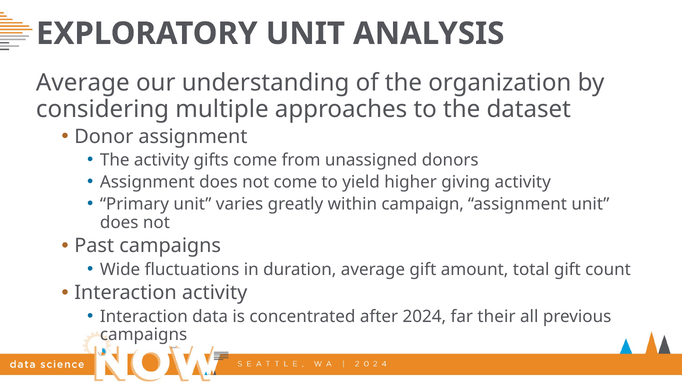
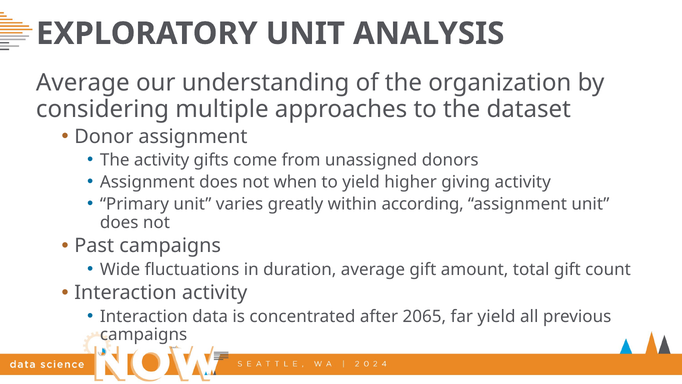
not come: come -> when
campaign: campaign -> according
2024: 2024 -> 2065
far their: their -> yield
